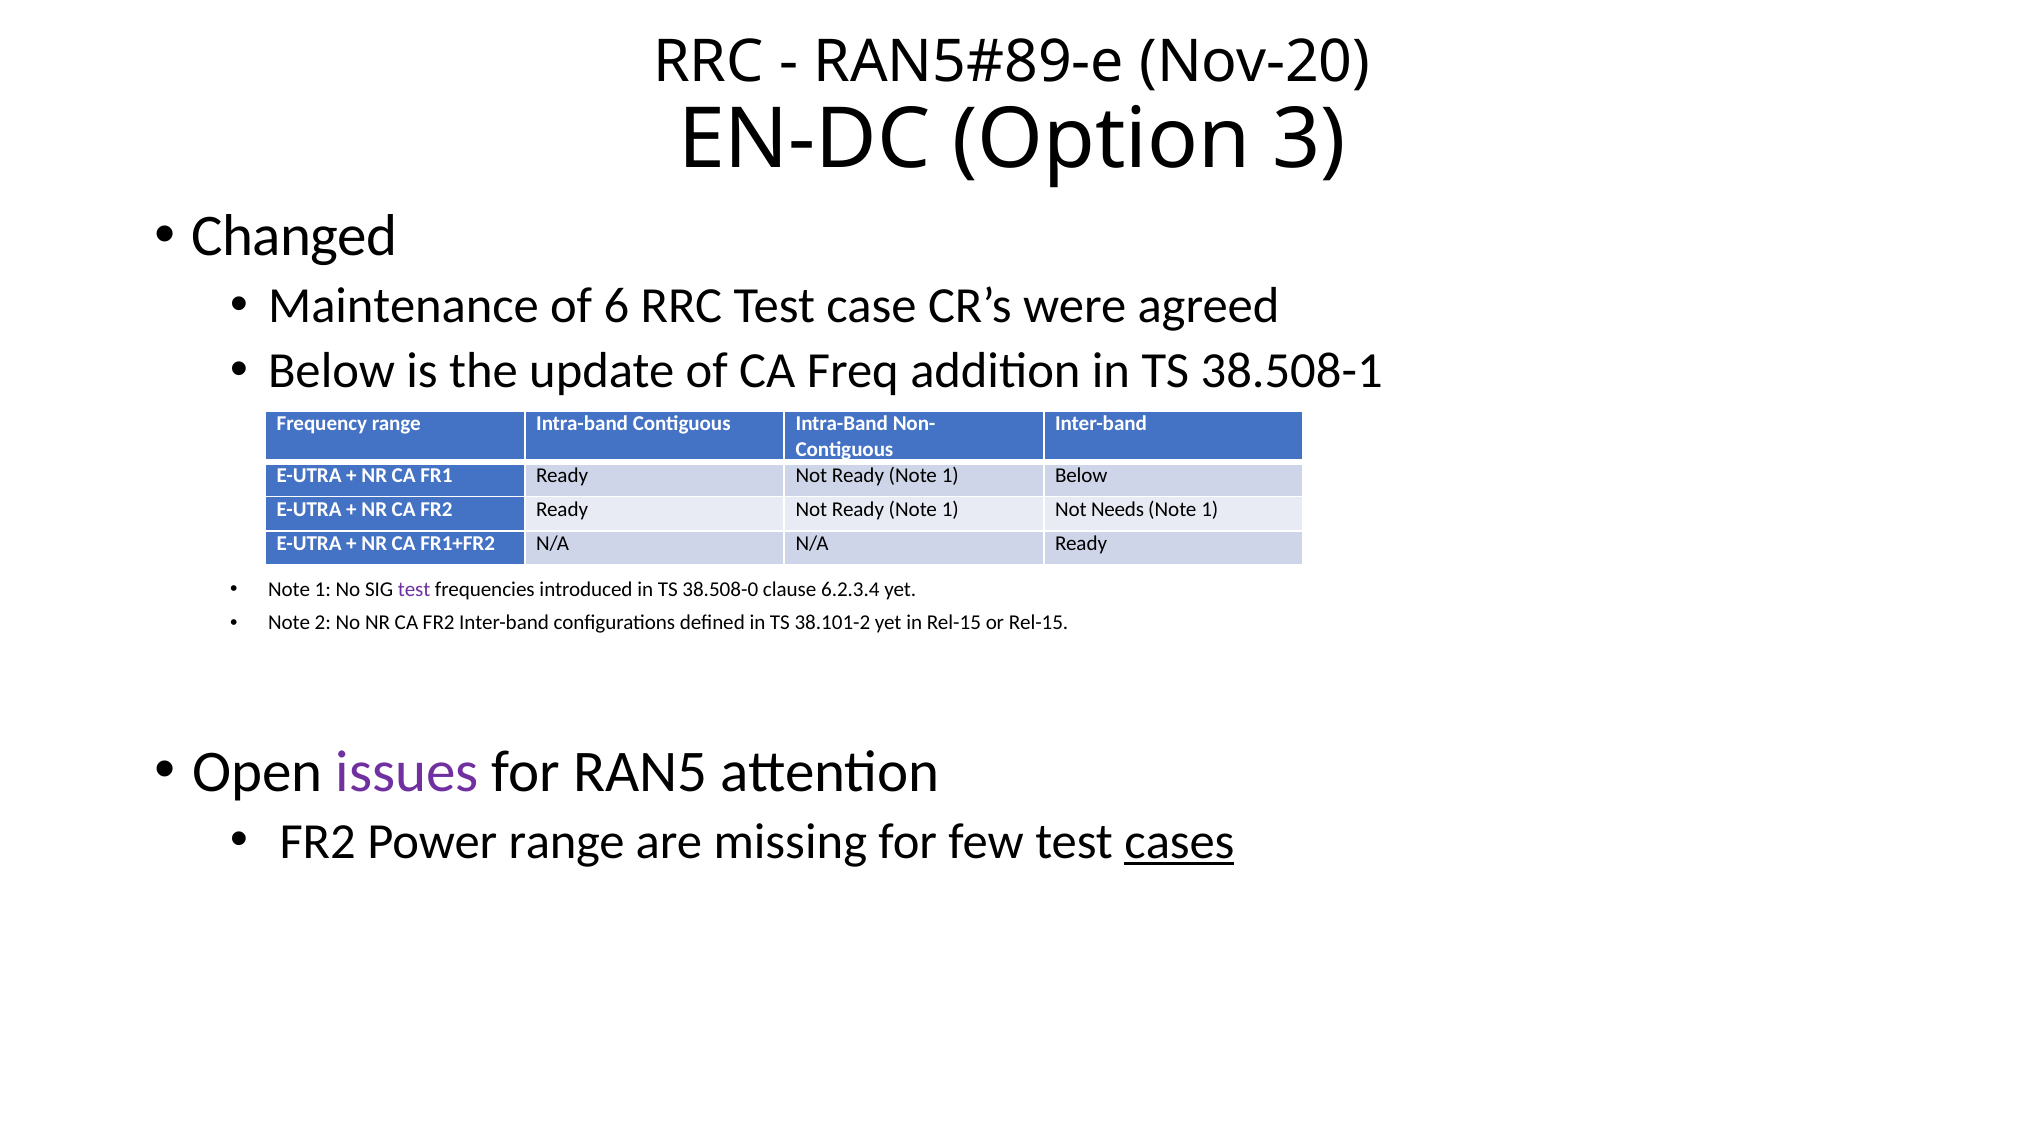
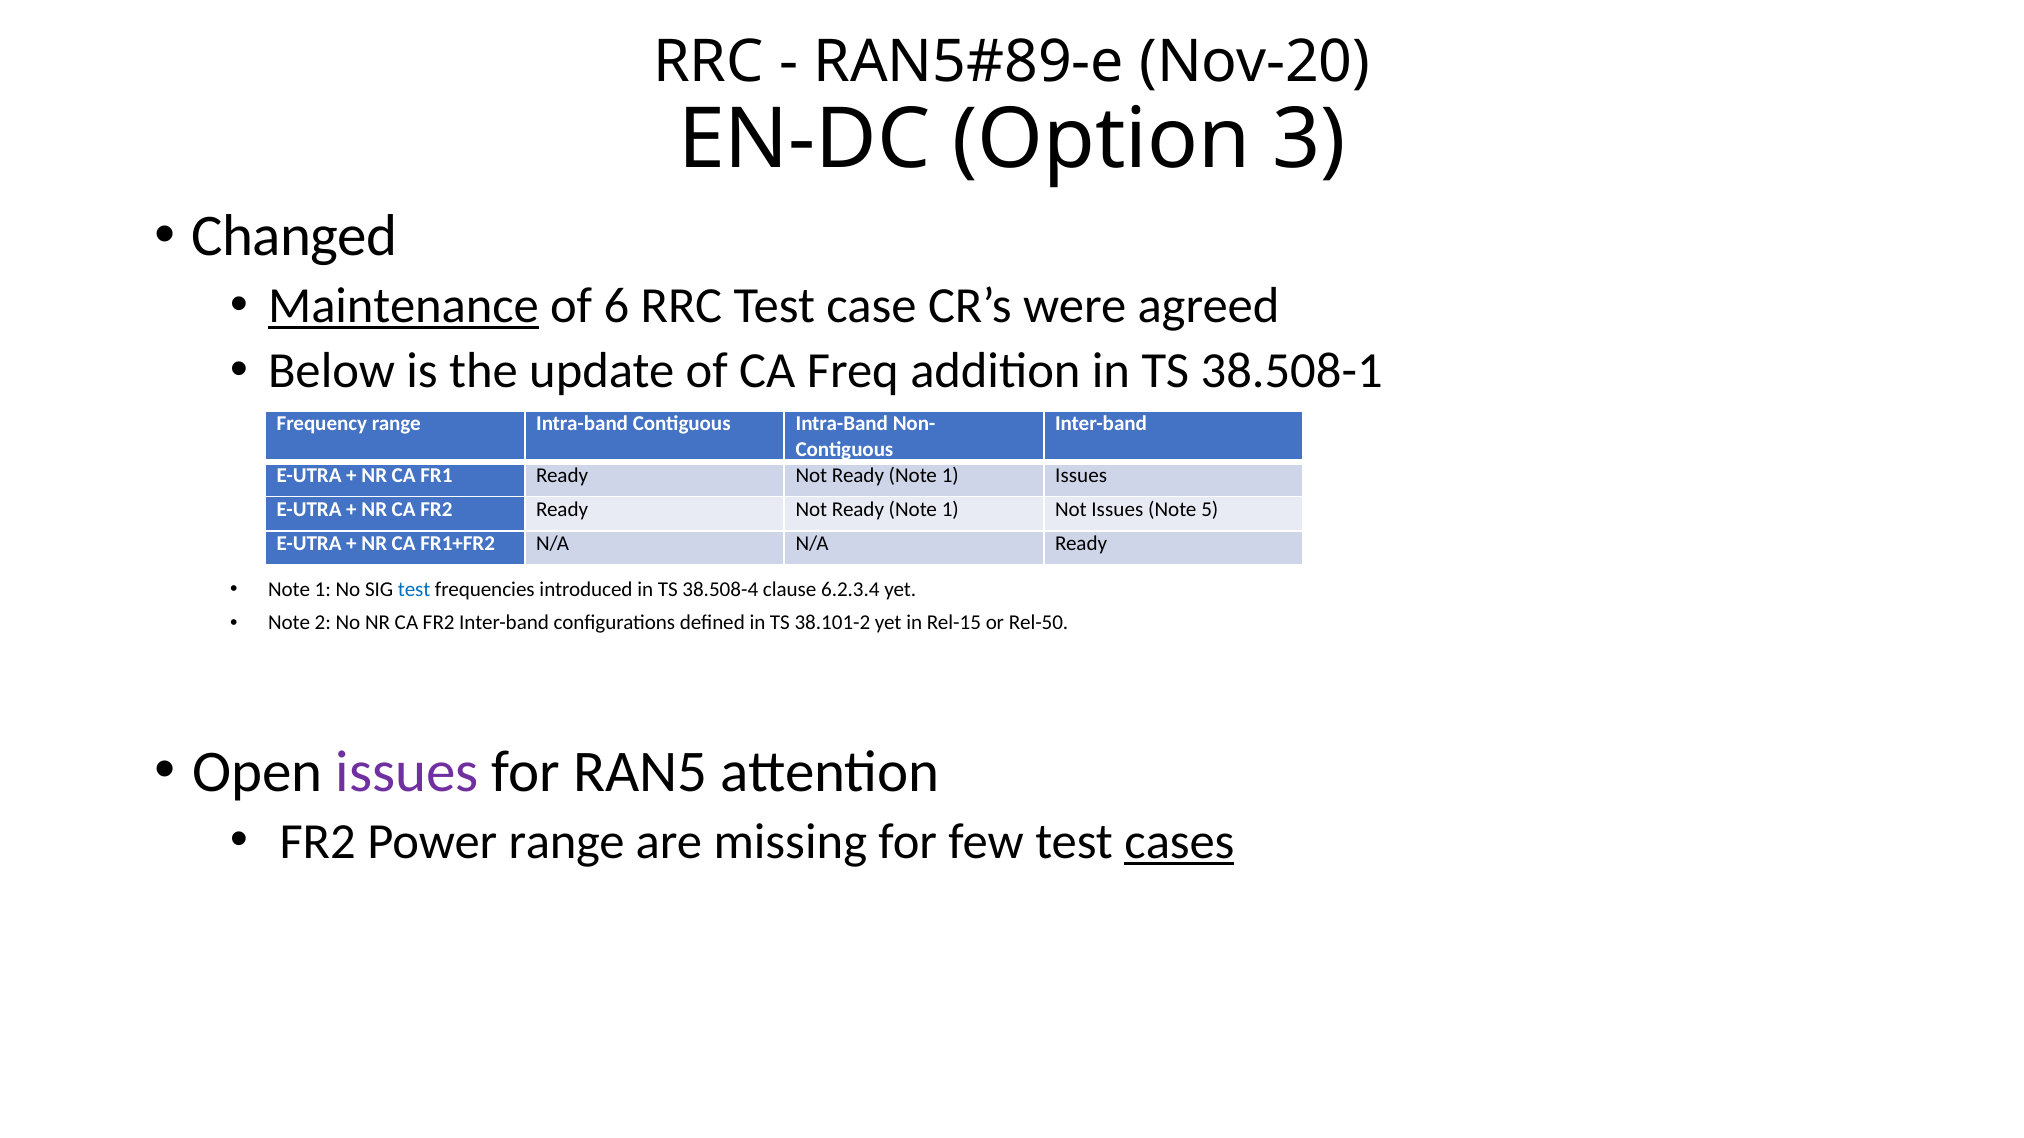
Maintenance underline: none -> present
1 Below: Below -> Issues
Not Needs: Needs -> Issues
1 at (1210, 510): 1 -> 5
test at (414, 590) colour: purple -> blue
38.508-0: 38.508-0 -> 38.508-4
or Rel-15: Rel-15 -> Rel-50
